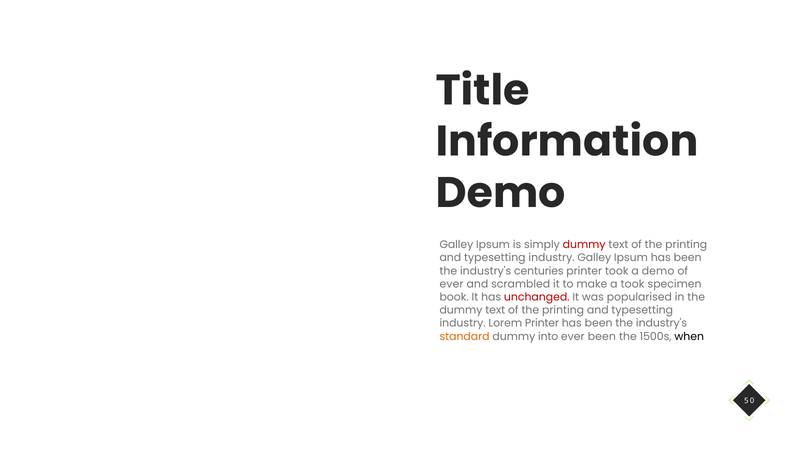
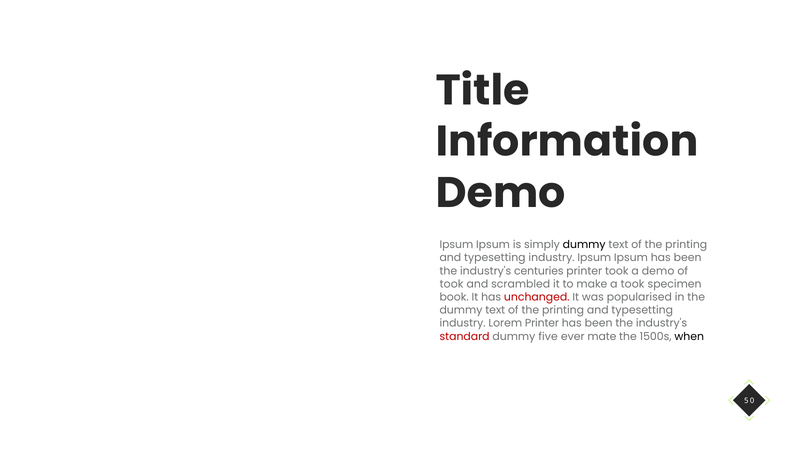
Galley at (456, 245): Galley -> Ipsum
dummy at (584, 245) colour: red -> black
industry Galley: Galley -> Ipsum
ever at (452, 284): ever -> took
standard colour: orange -> red
into: into -> five
ever been: been -> mate
